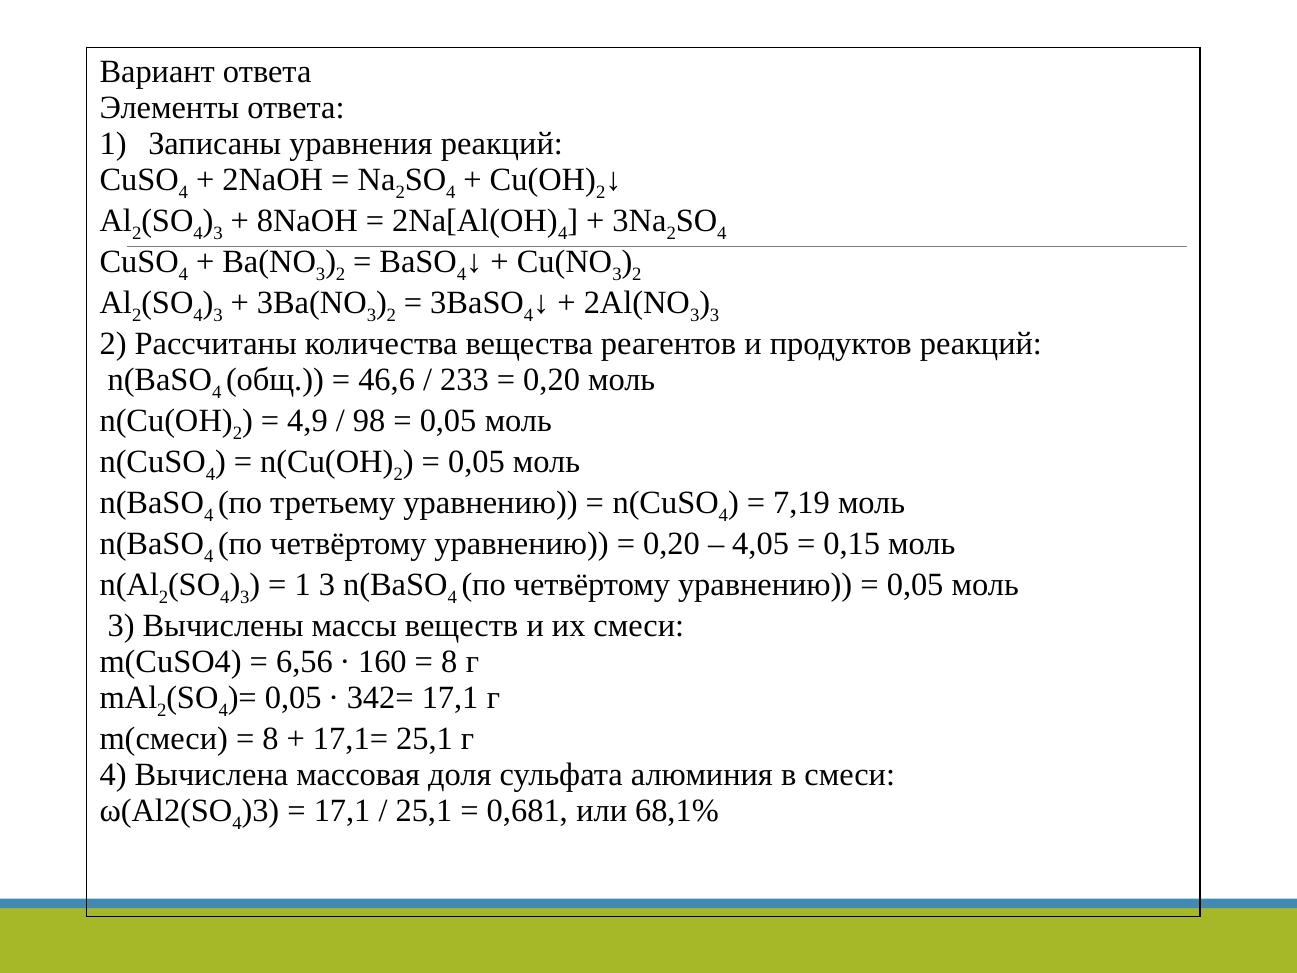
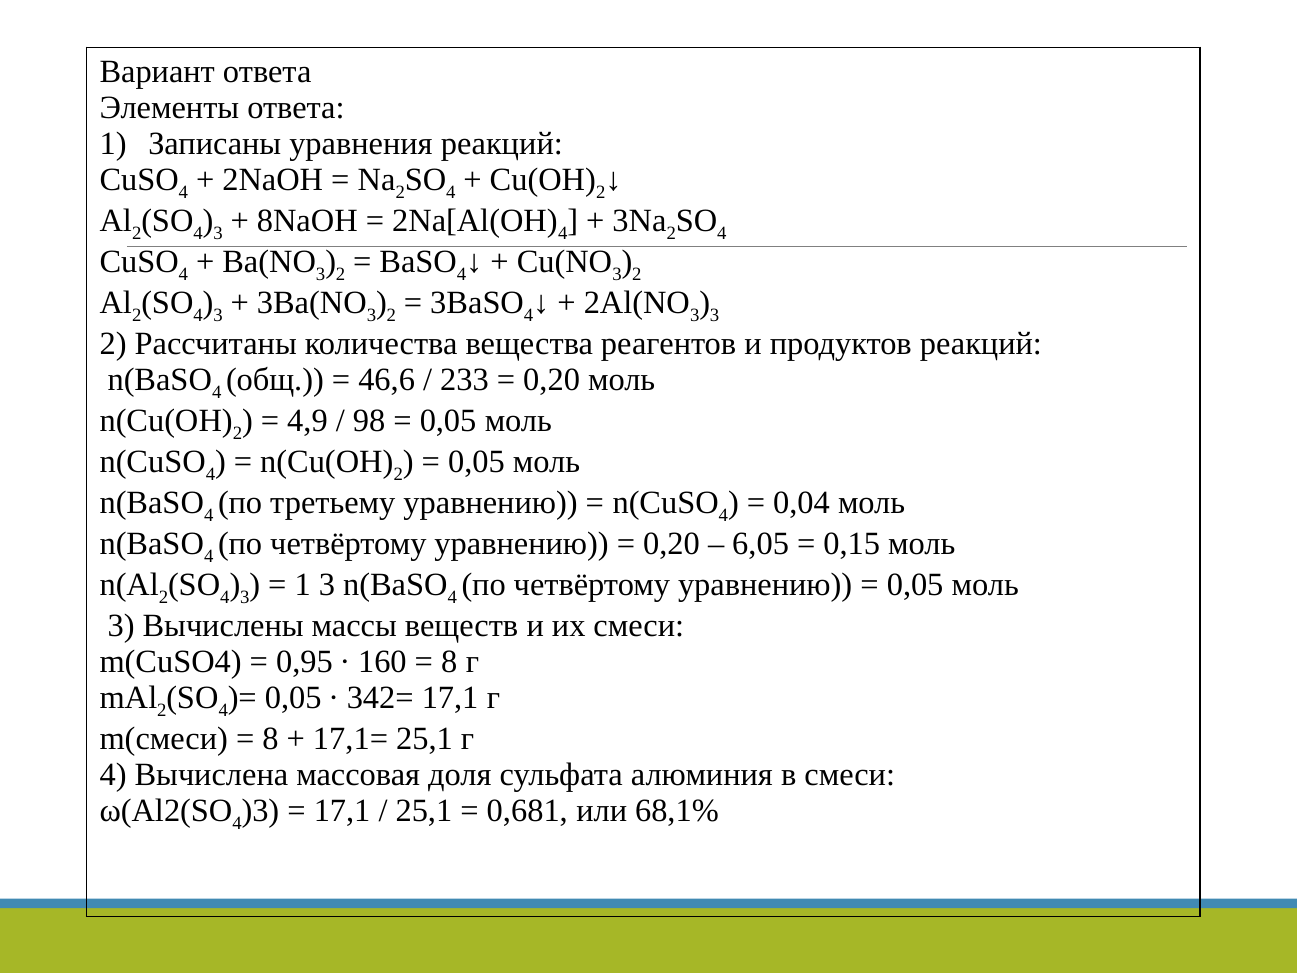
7,19: 7,19 -> 0,04
4,05: 4,05 -> 6,05
6,56: 6,56 -> 0,95
